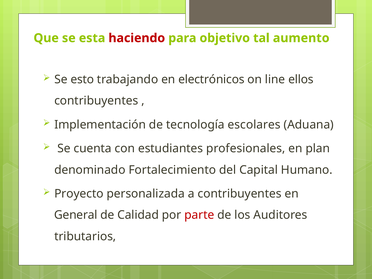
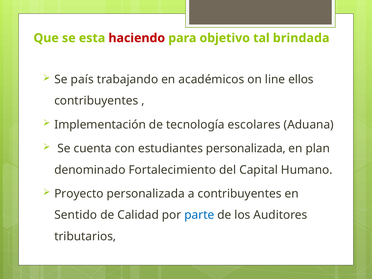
aumento: aumento -> brindada
esto: esto -> país
electrónicos: electrónicos -> académicos
estudiantes profesionales: profesionales -> personalizada
General: General -> Sentido
parte colour: red -> blue
